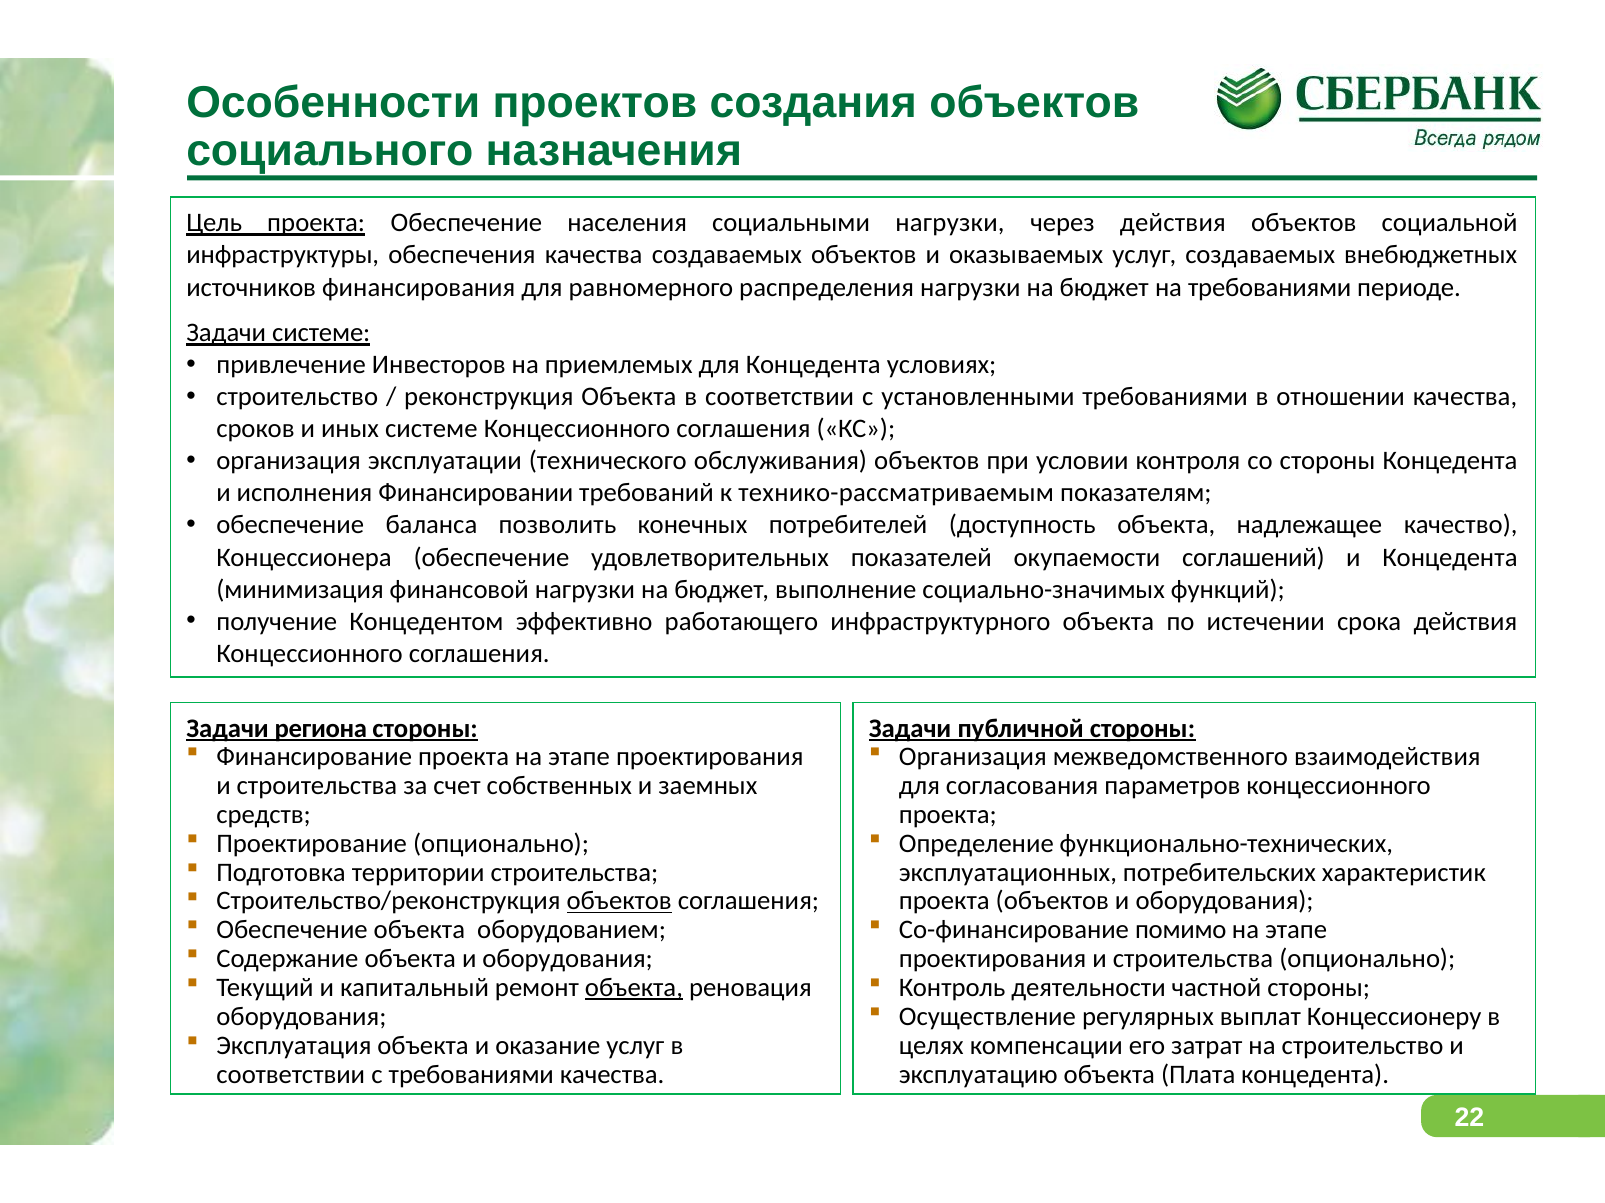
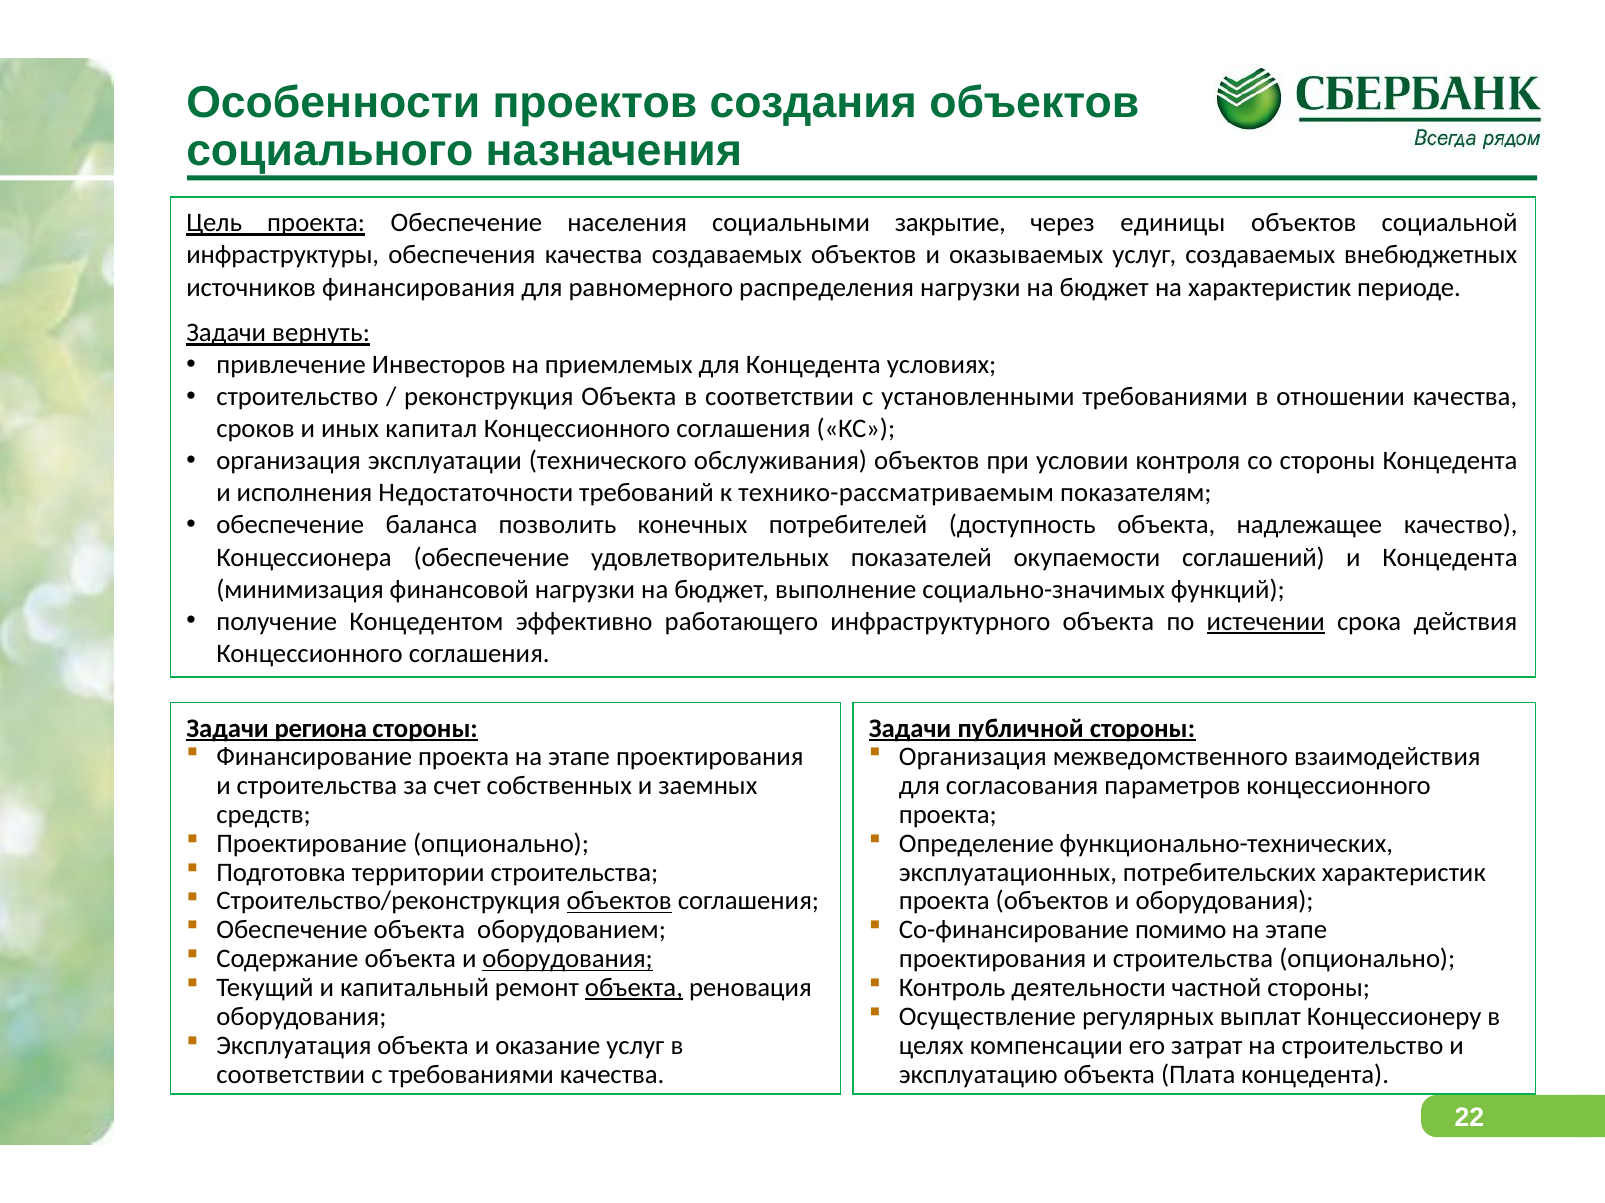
социальными нагрузки: нагрузки -> закрытие
через действия: действия -> единицы
на требованиями: требованиями -> характеристик
Задачи системе: системе -> вернуть
иных системе: системе -> капитал
Финансировании: Финансировании -> Недостаточности
истечении underline: none -> present
оборудования at (568, 959) underline: none -> present
